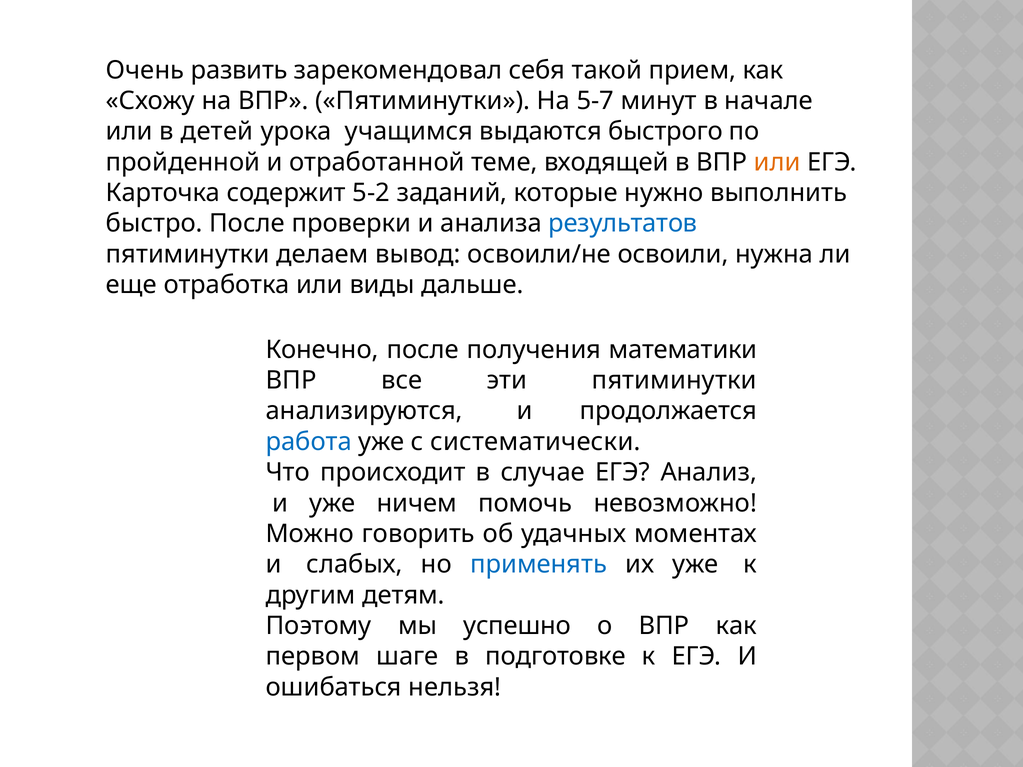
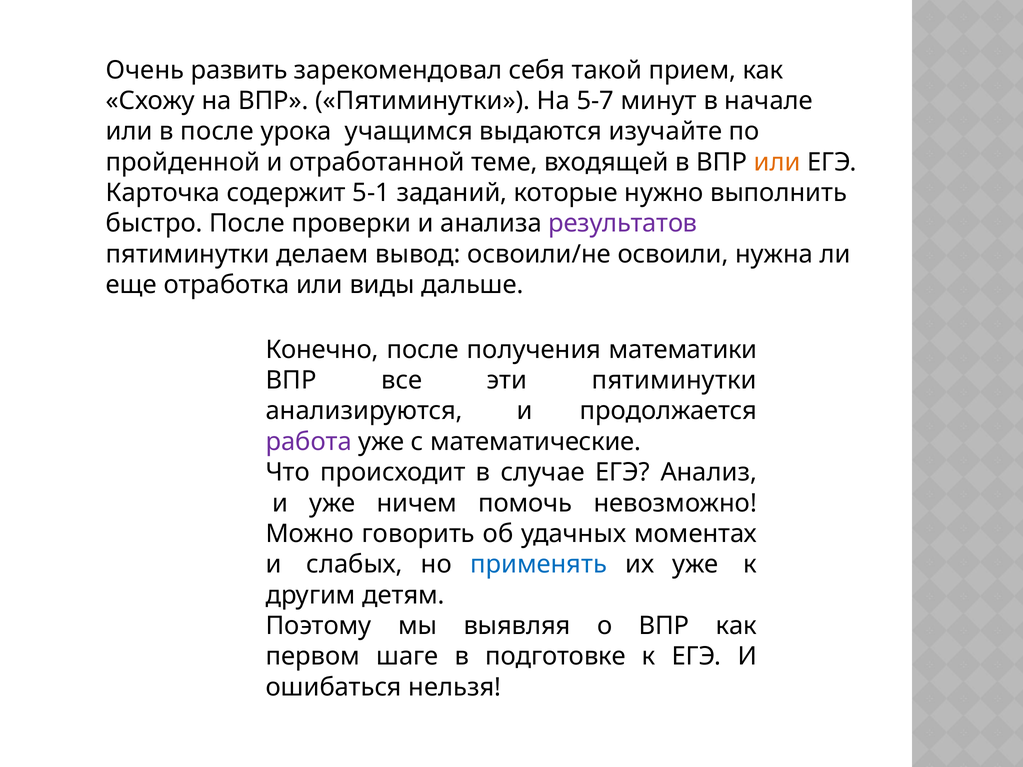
в детей: детей -> после
быстрого: быстрого -> изучайте
5-2: 5-2 -> 5-1
результатов colour: blue -> purple
работа colour: blue -> purple
систематически: систематически -> математические
успешно: успешно -> выявляя
